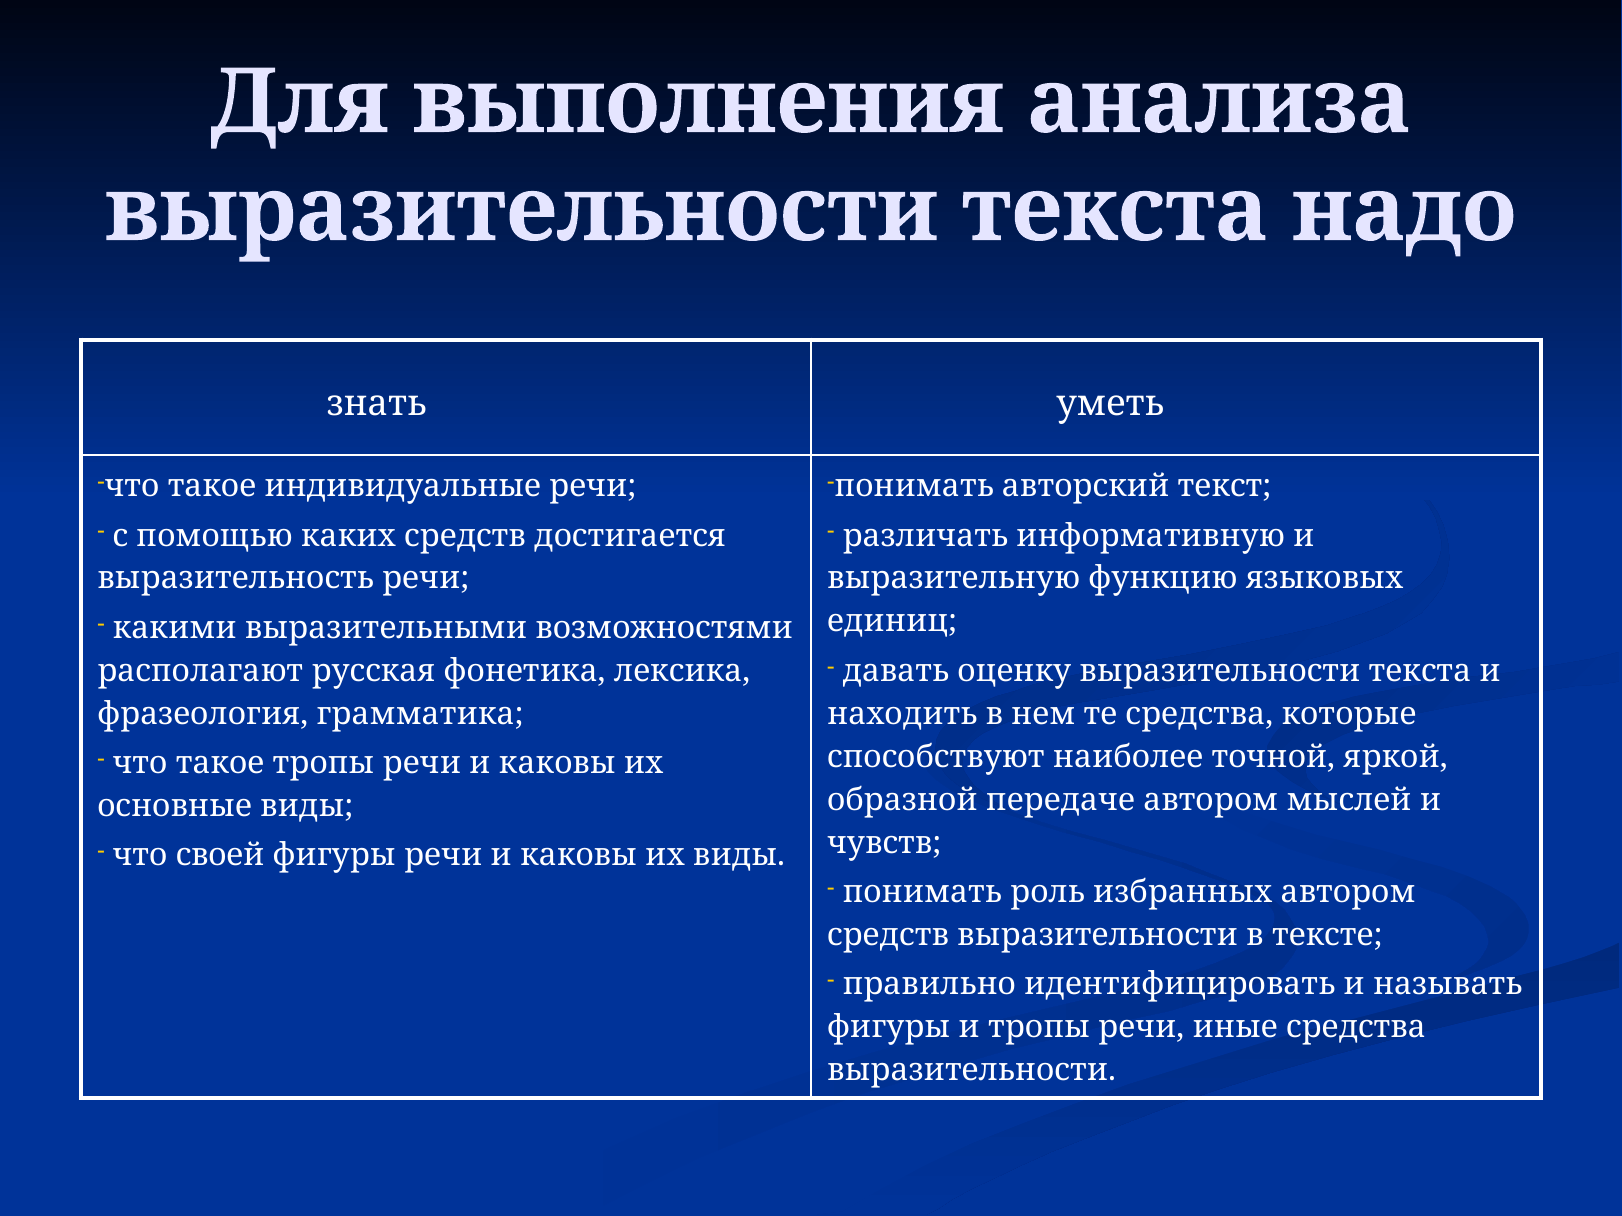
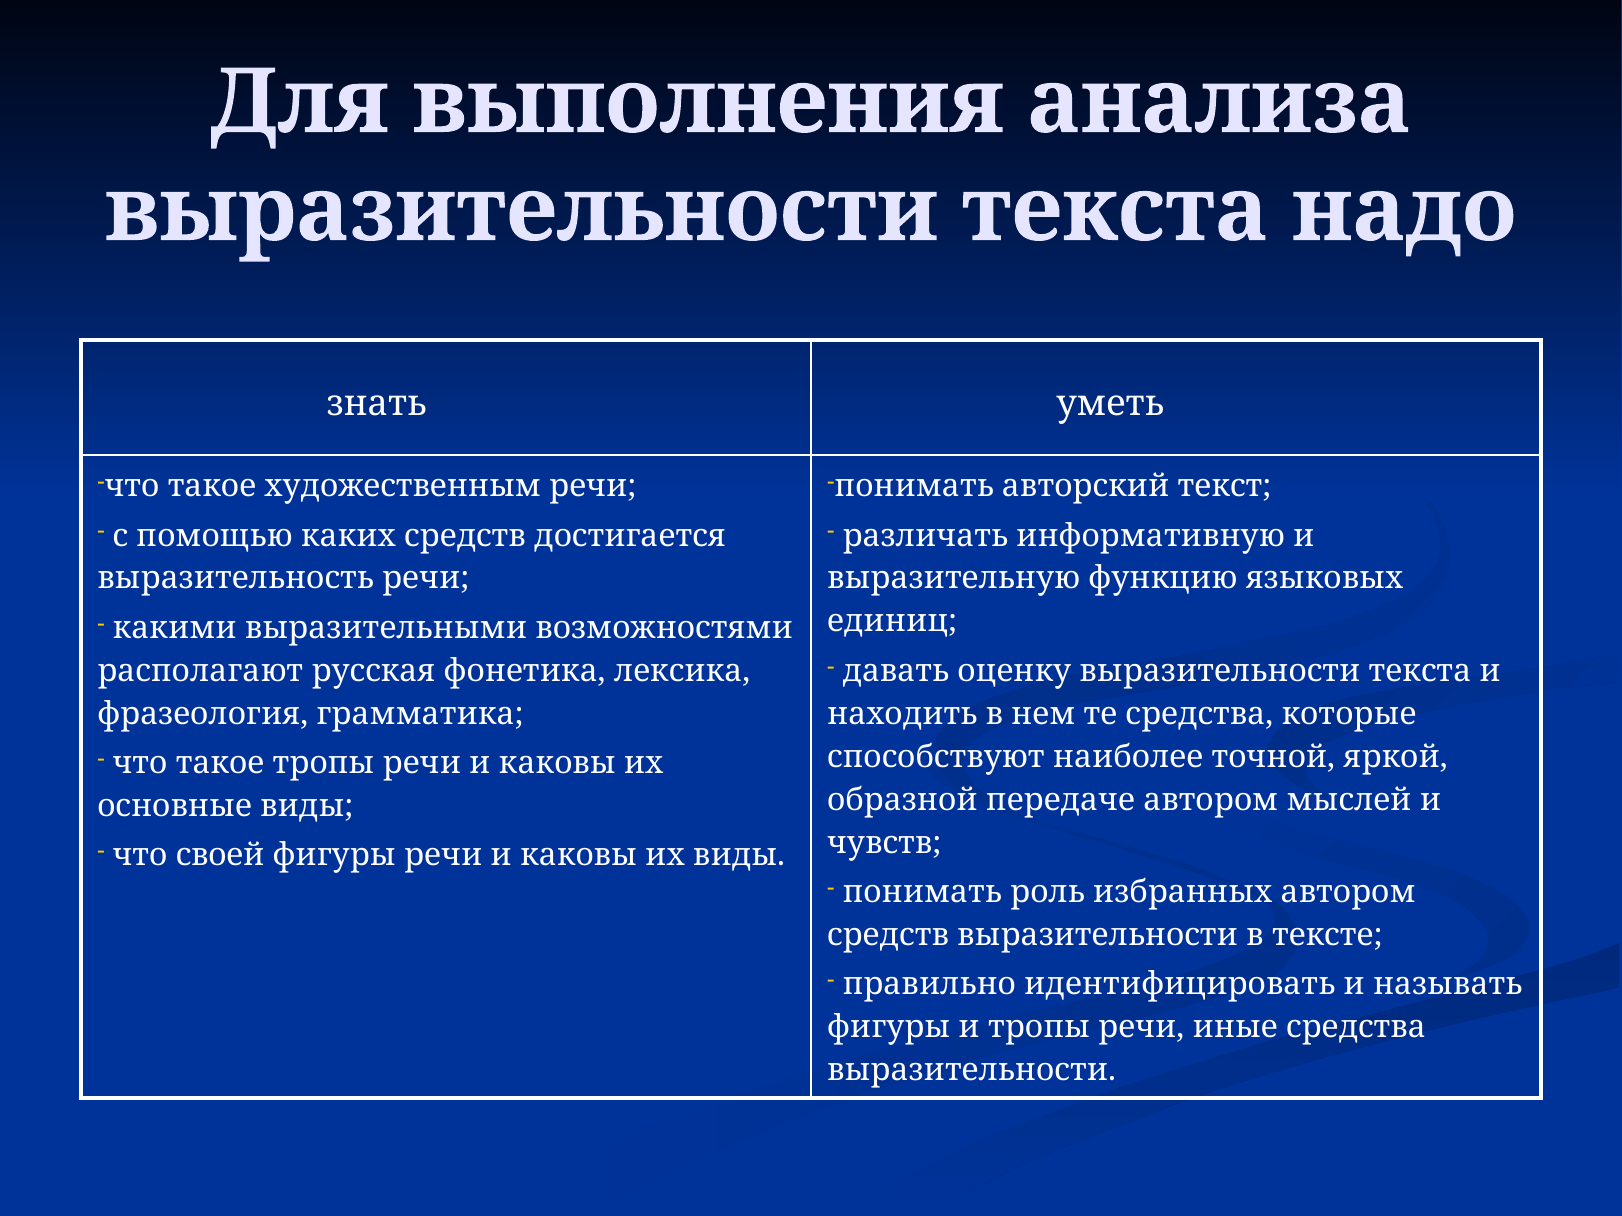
индивидуальные: индивидуальные -> художественным
